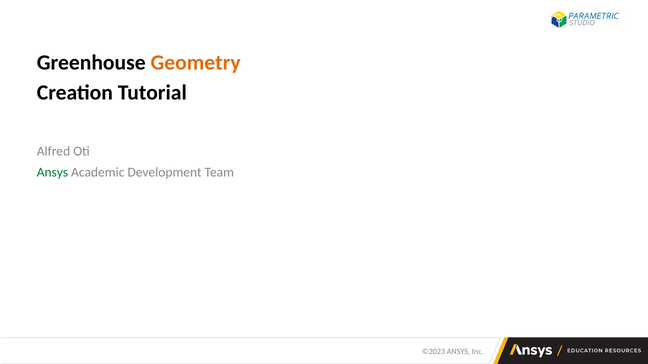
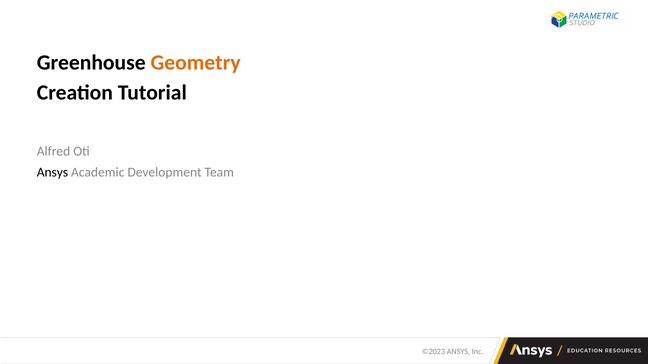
Ansys at (52, 173) colour: green -> black
